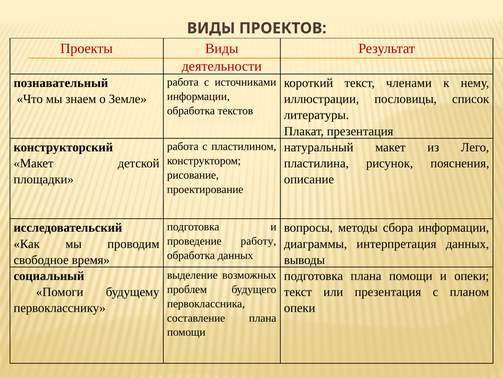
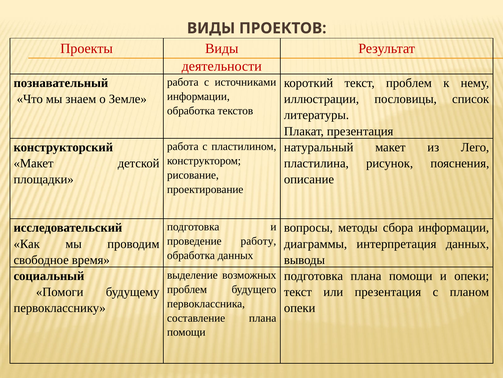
текст членами: членами -> проблем
